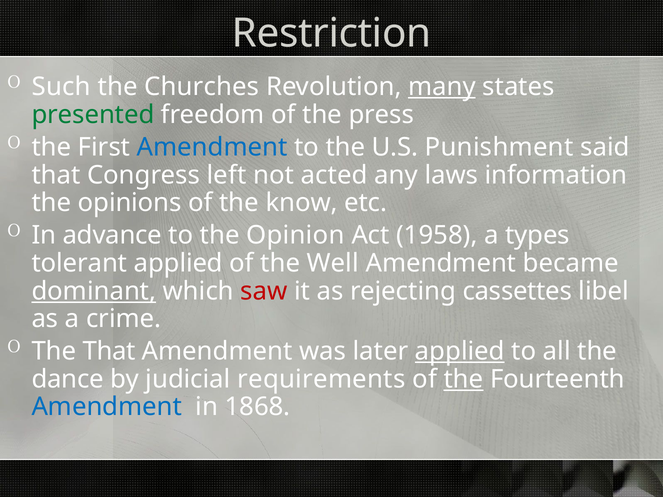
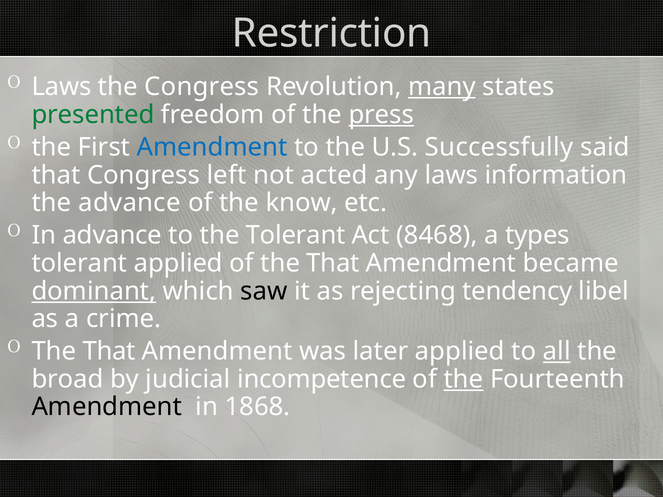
Such at (61, 87): Such -> Laws
the Churches: Churches -> Congress
press underline: none -> present
Punishment: Punishment -> Successfully
the opinions: opinions -> advance
the Opinion: Opinion -> Tolerant
1958: 1958 -> 8468
of the Well: Well -> That
saw colour: red -> black
cassettes: cassettes -> tendency
applied at (460, 351) underline: present -> none
all underline: none -> present
dance: dance -> broad
requirements: requirements -> incompetence
Amendment at (107, 407) colour: blue -> black
